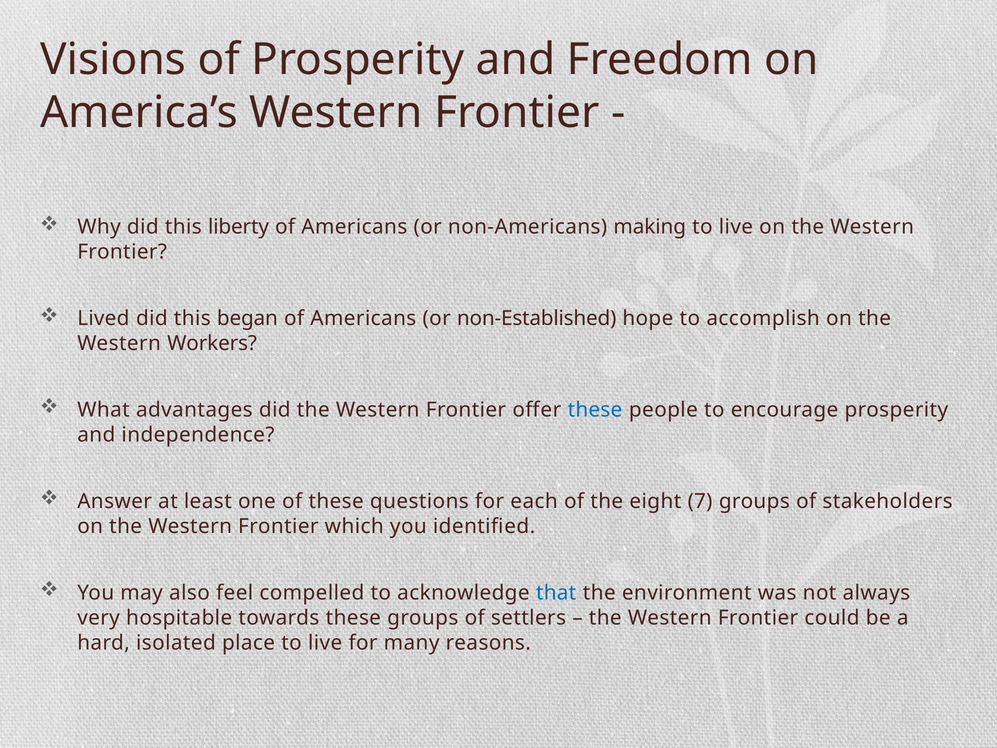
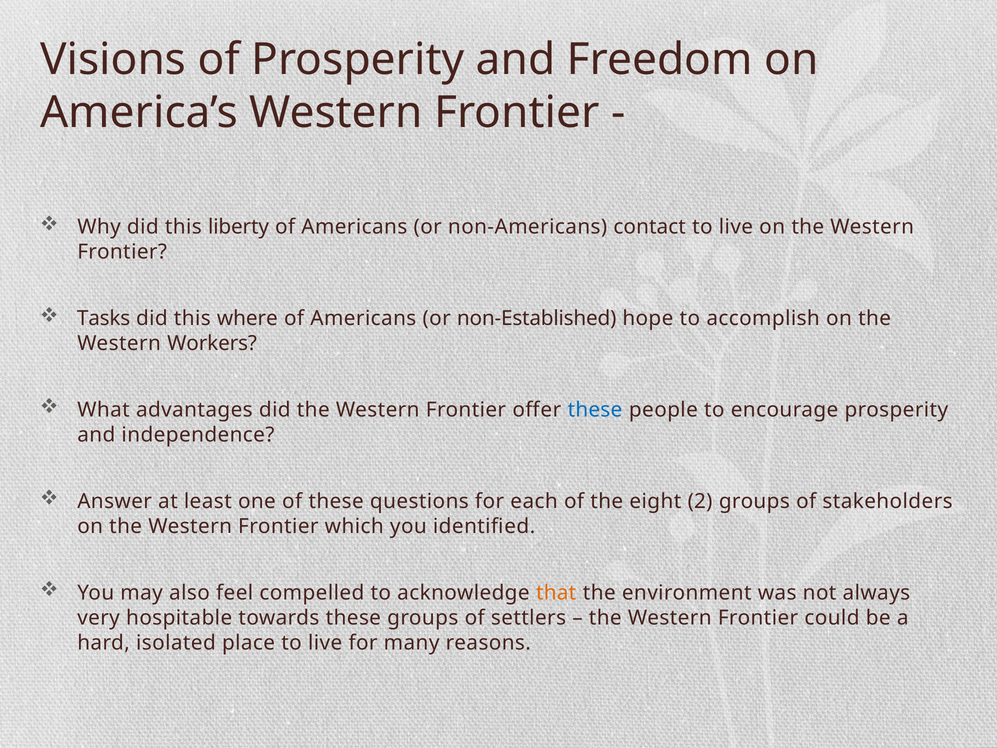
making: making -> contact
Lived: Lived -> Tasks
began: began -> where
7: 7 -> 2
that colour: blue -> orange
